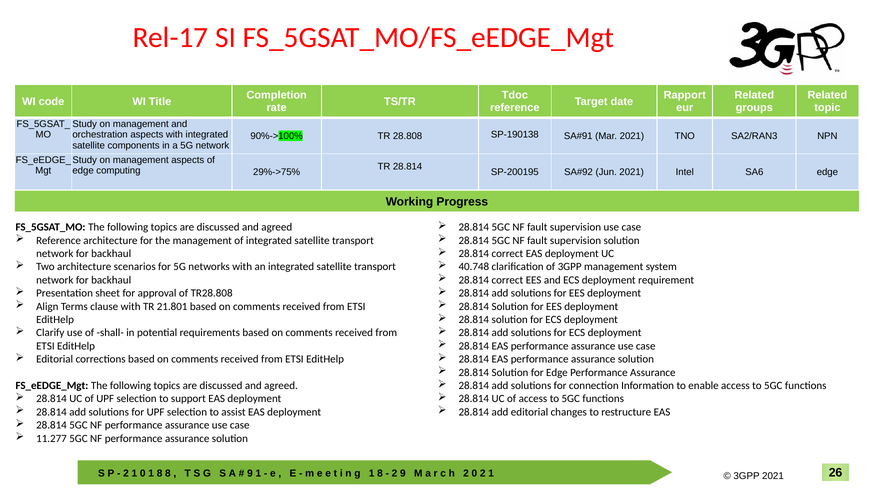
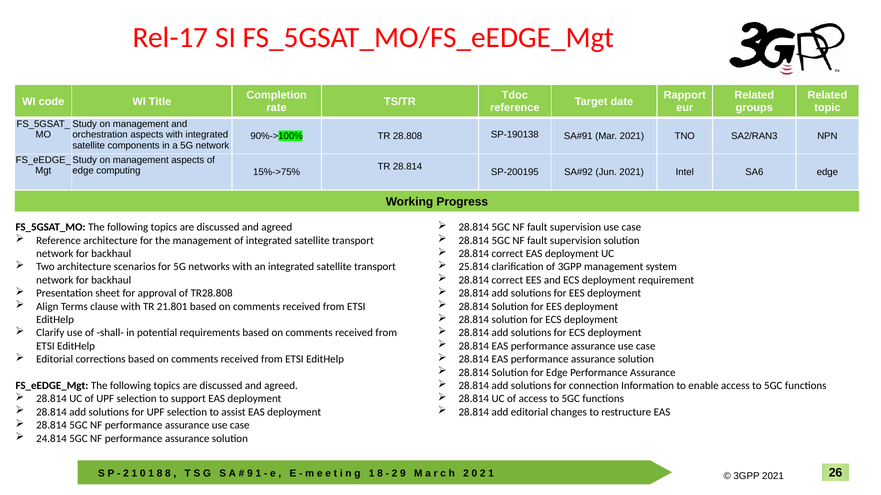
29%->75%: 29%->75% -> 15%->75%
40.748: 40.748 -> 25.814
11.277: 11.277 -> 24.814
